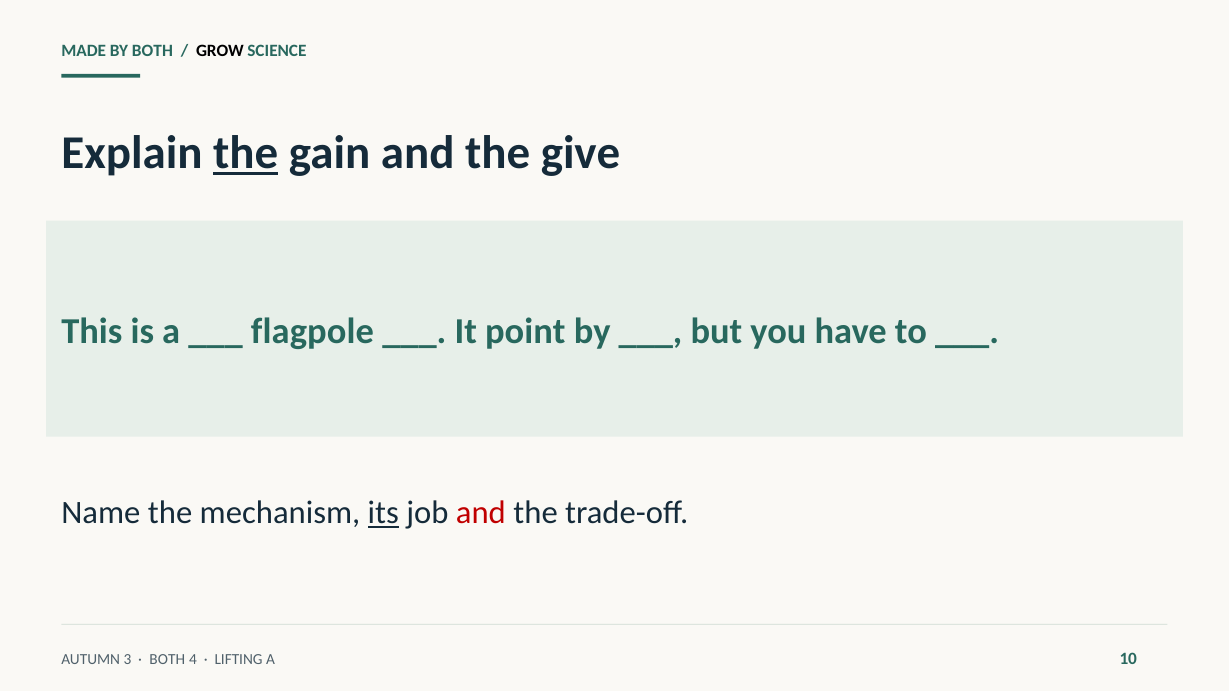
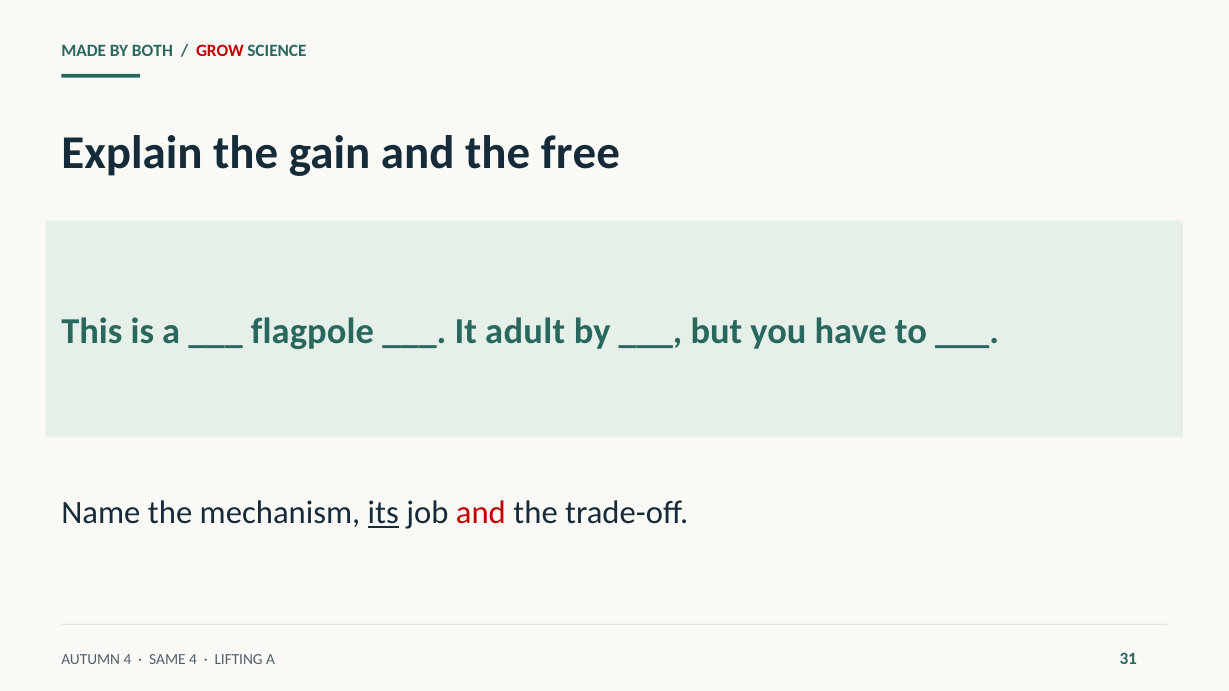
GROW colour: black -> red
the at (246, 154) underline: present -> none
give: give -> free
point: point -> adult
AUTUMN 3: 3 -> 4
BOTH at (167, 659): BOTH -> SAME
10: 10 -> 31
